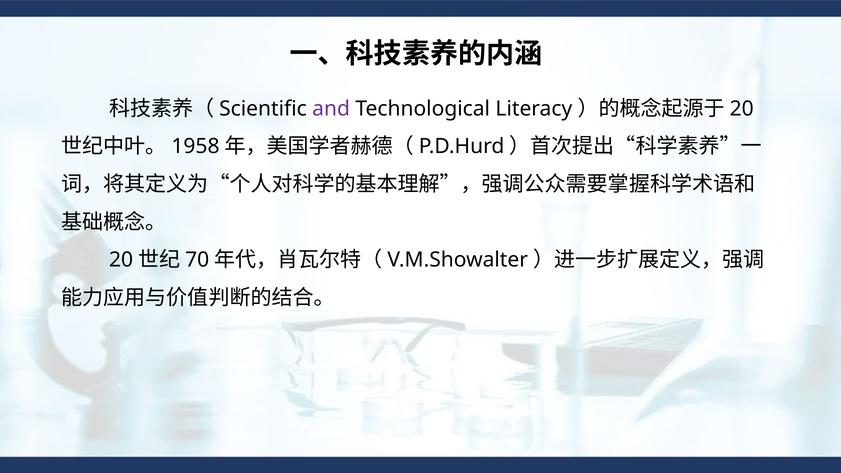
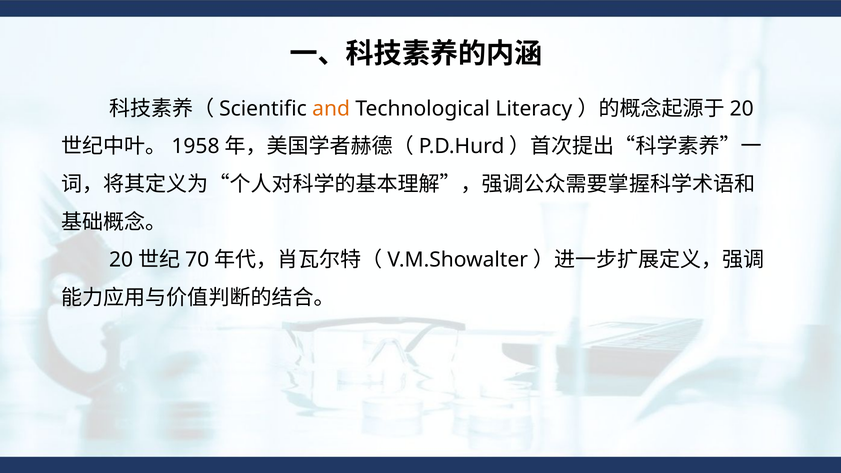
and colour: purple -> orange
